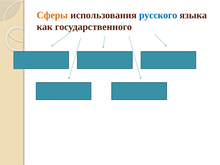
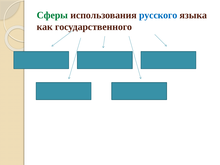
Сферы colour: orange -> green
